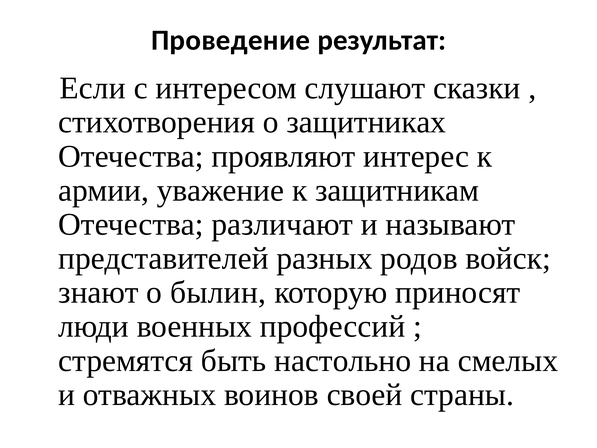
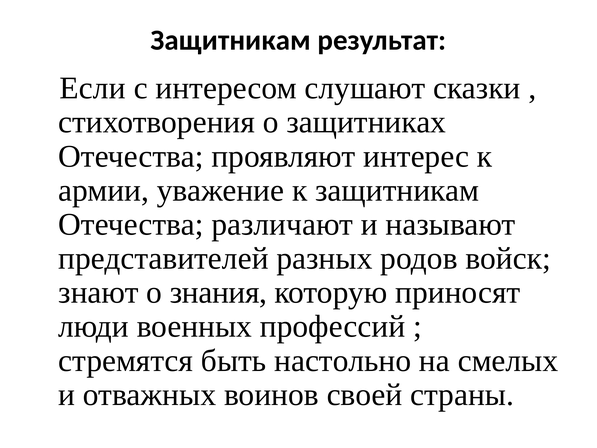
Проведение at (231, 40): Проведение -> Защитникам
былин: былин -> знания
